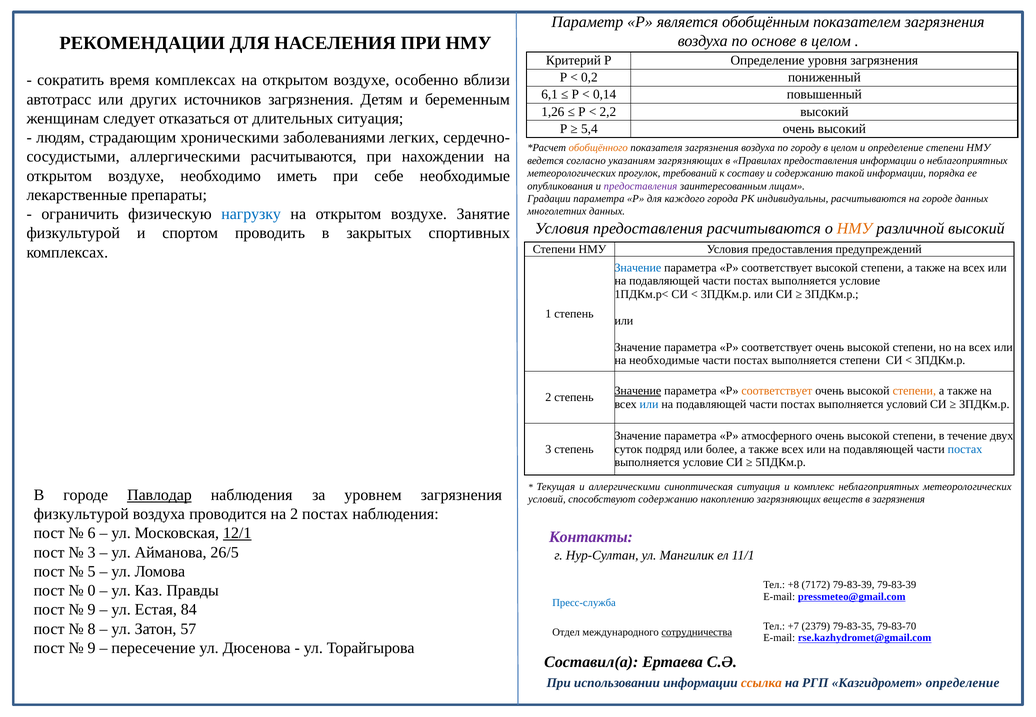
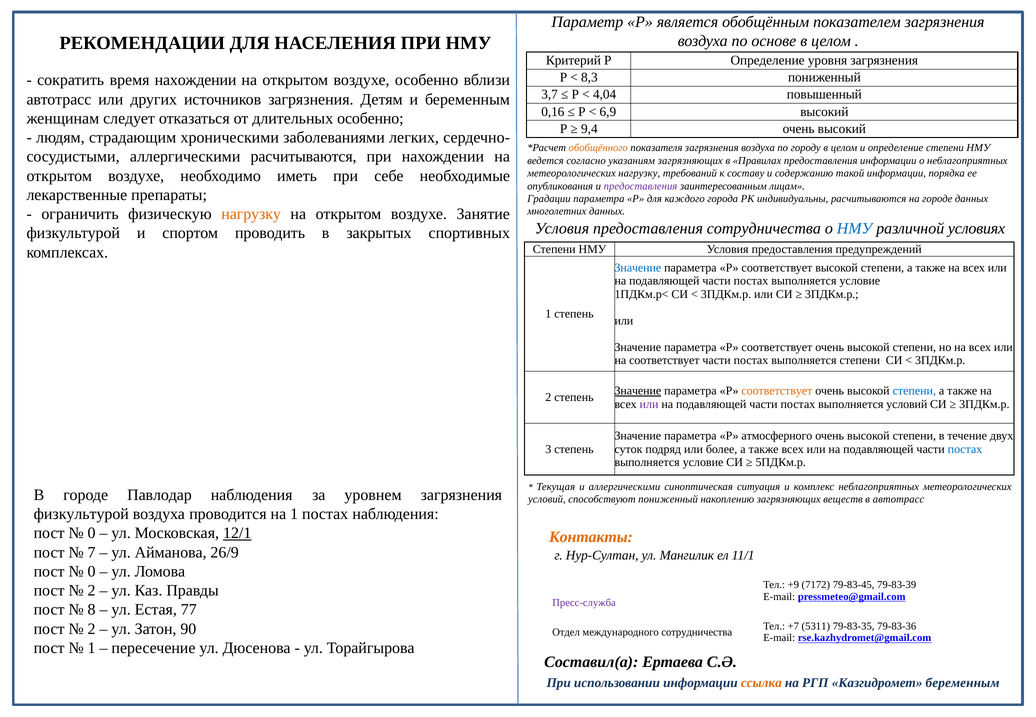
0,2: 0,2 -> 8,3
время комплексах: комплексах -> нахождении
6,1: 6,1 -> 3,7
0,14: 0,14 -> 4,04
1,26: 1,26 -> 0,16
2,2: 2,2 -> 6,9
длительных ситуация: ситуация -> особенно
5,4: 5,4 -> 9,4
метеорологических прогулок: прогулок -> нагрузку
нагрузку at (251, 214) colour: blue -> orange
предоставления расчитываются: расчитываются -> сотрудничества
НМУ at (855, 228) colour: orange -> blue
различной высокий: высокий -> условиях
на необходимые: необходимые -> соответствует
степени at (914, 391) colour: orange -> blue
или at (649, 404) colour: blue -> purple
Павлодар underline: present -> none
способствуют содержанию: содержанию -> пониженный
в загрязнения: загрязнения -> автотрасс
на 2: 2 -> 1
6 at (92, 533): 6 -> 0
Контакты colour: purple -> orange
3 at (92, 552): 3 -> 7
26/5: 26/5 -> 26/9
5 at (92, 572): 5 -> 0
+8: +8 -> +9
7172 79-83-39: 79-83-39 -> 79-83-45
0 at (92, 591): 0 -> 2
Пресс-служба colour: blue -> purple
9 at (92, 610): 9 -> 8
84: 84 -> 77
2379: 2379 -> 5311
79-83-70: 79-83-70 -> 79-83-36
8 at (92, 629): 8 -> 2
57: 57 -> 90
сотрудничества at (697, 632) underline: present -> none
9 at (92, 648): 9 -> 1
Казгидромет определение: определение -> беременным
